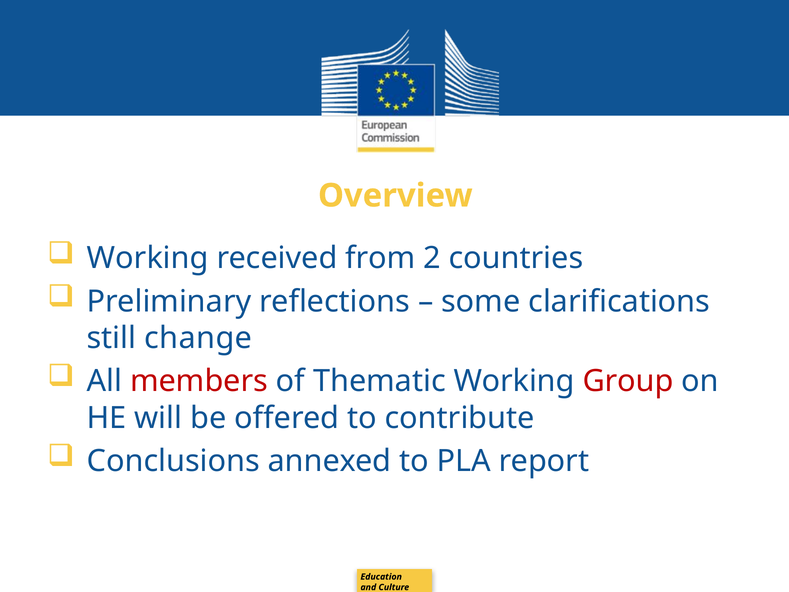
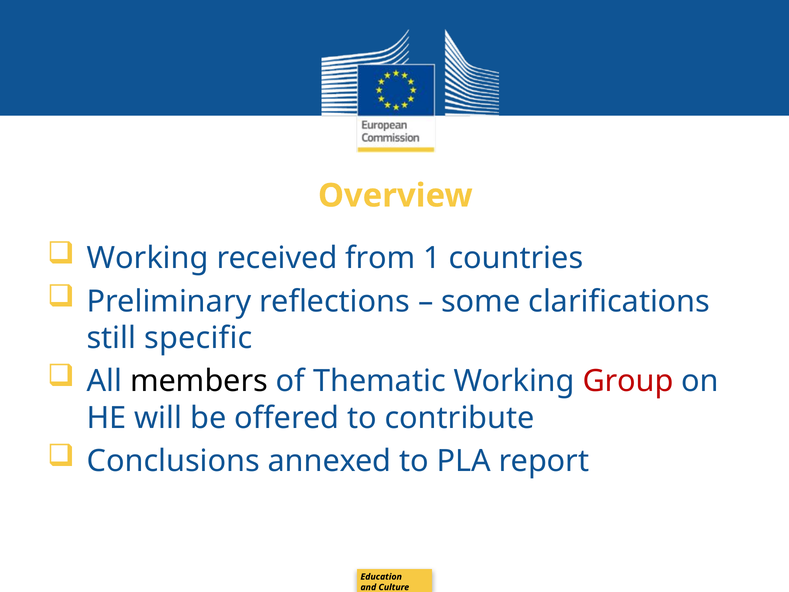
2: 2 -> 1
change: change -> specific
members colour: red -> black
